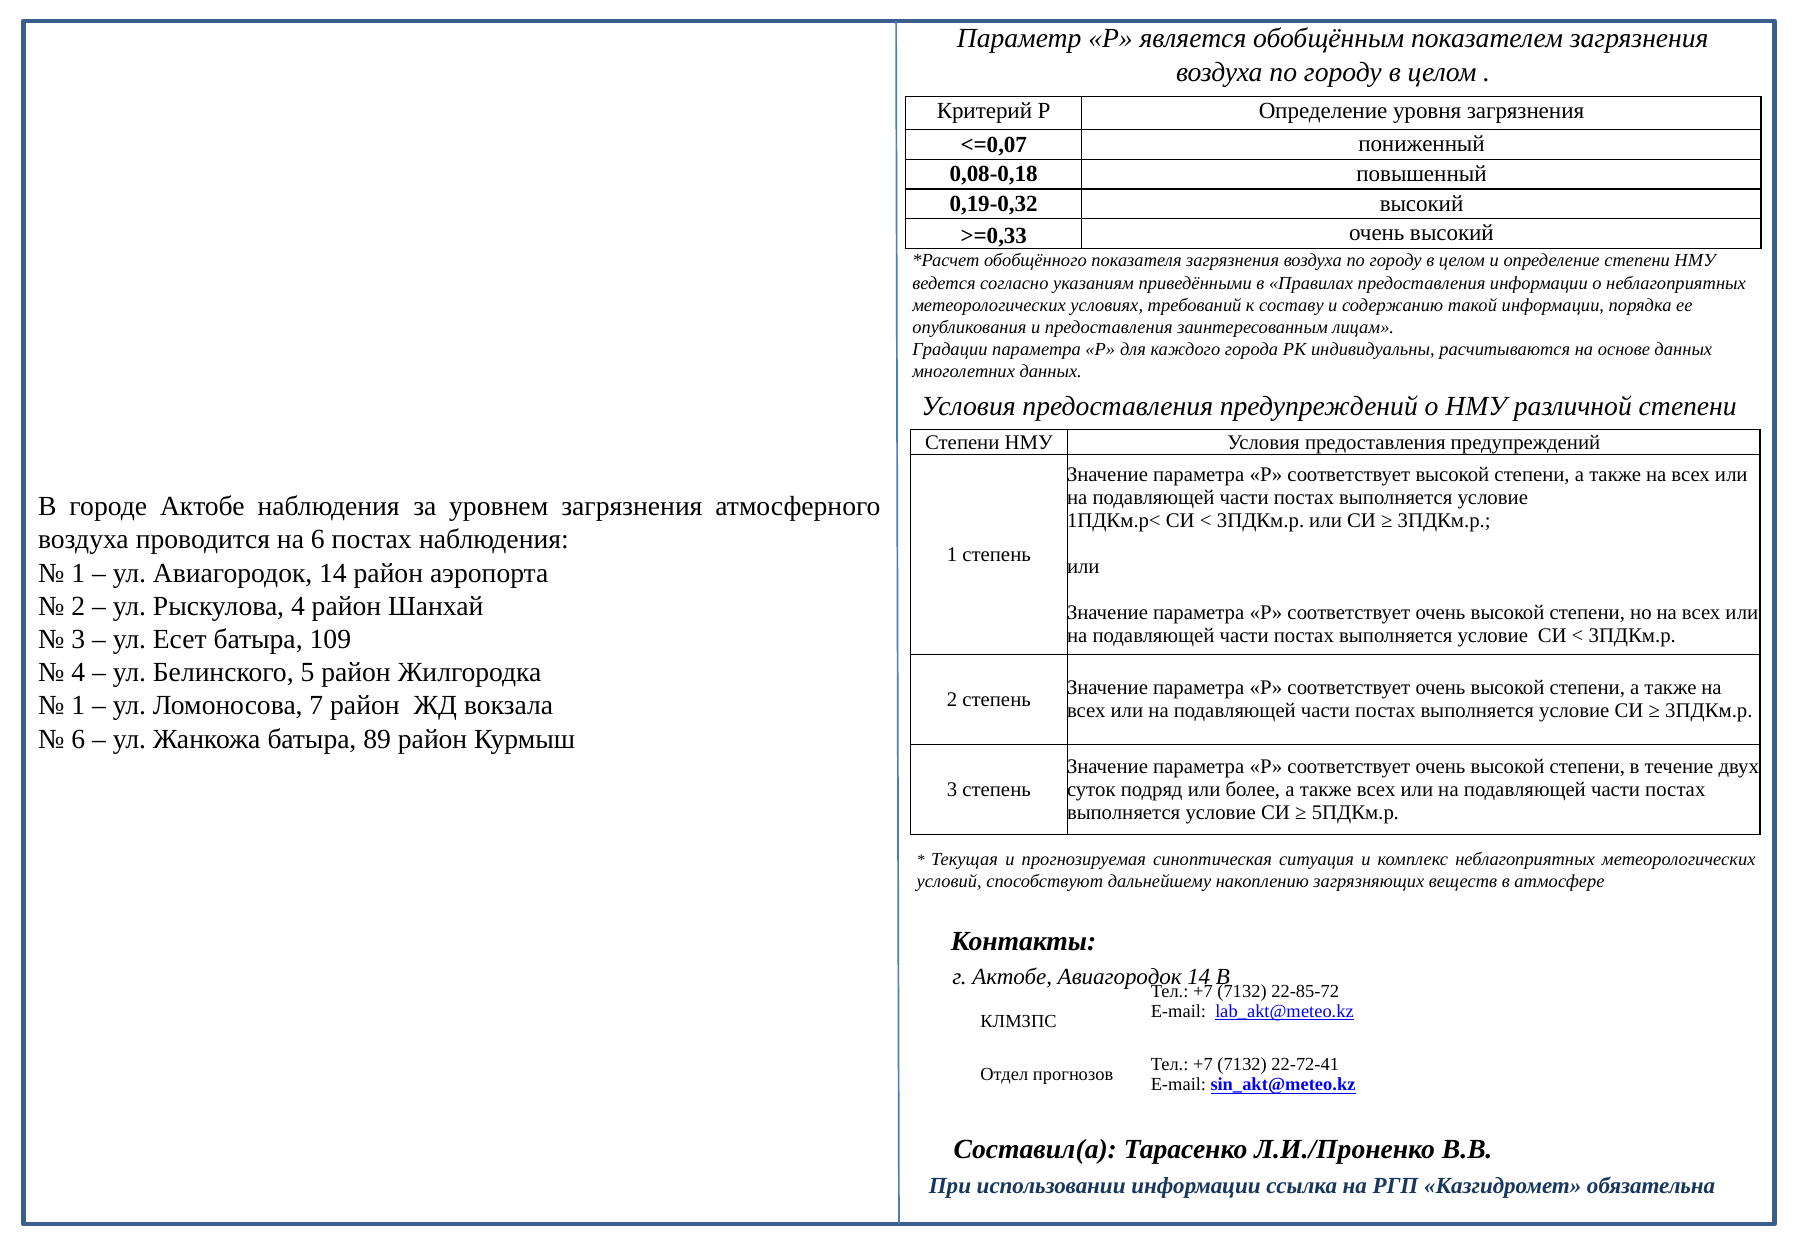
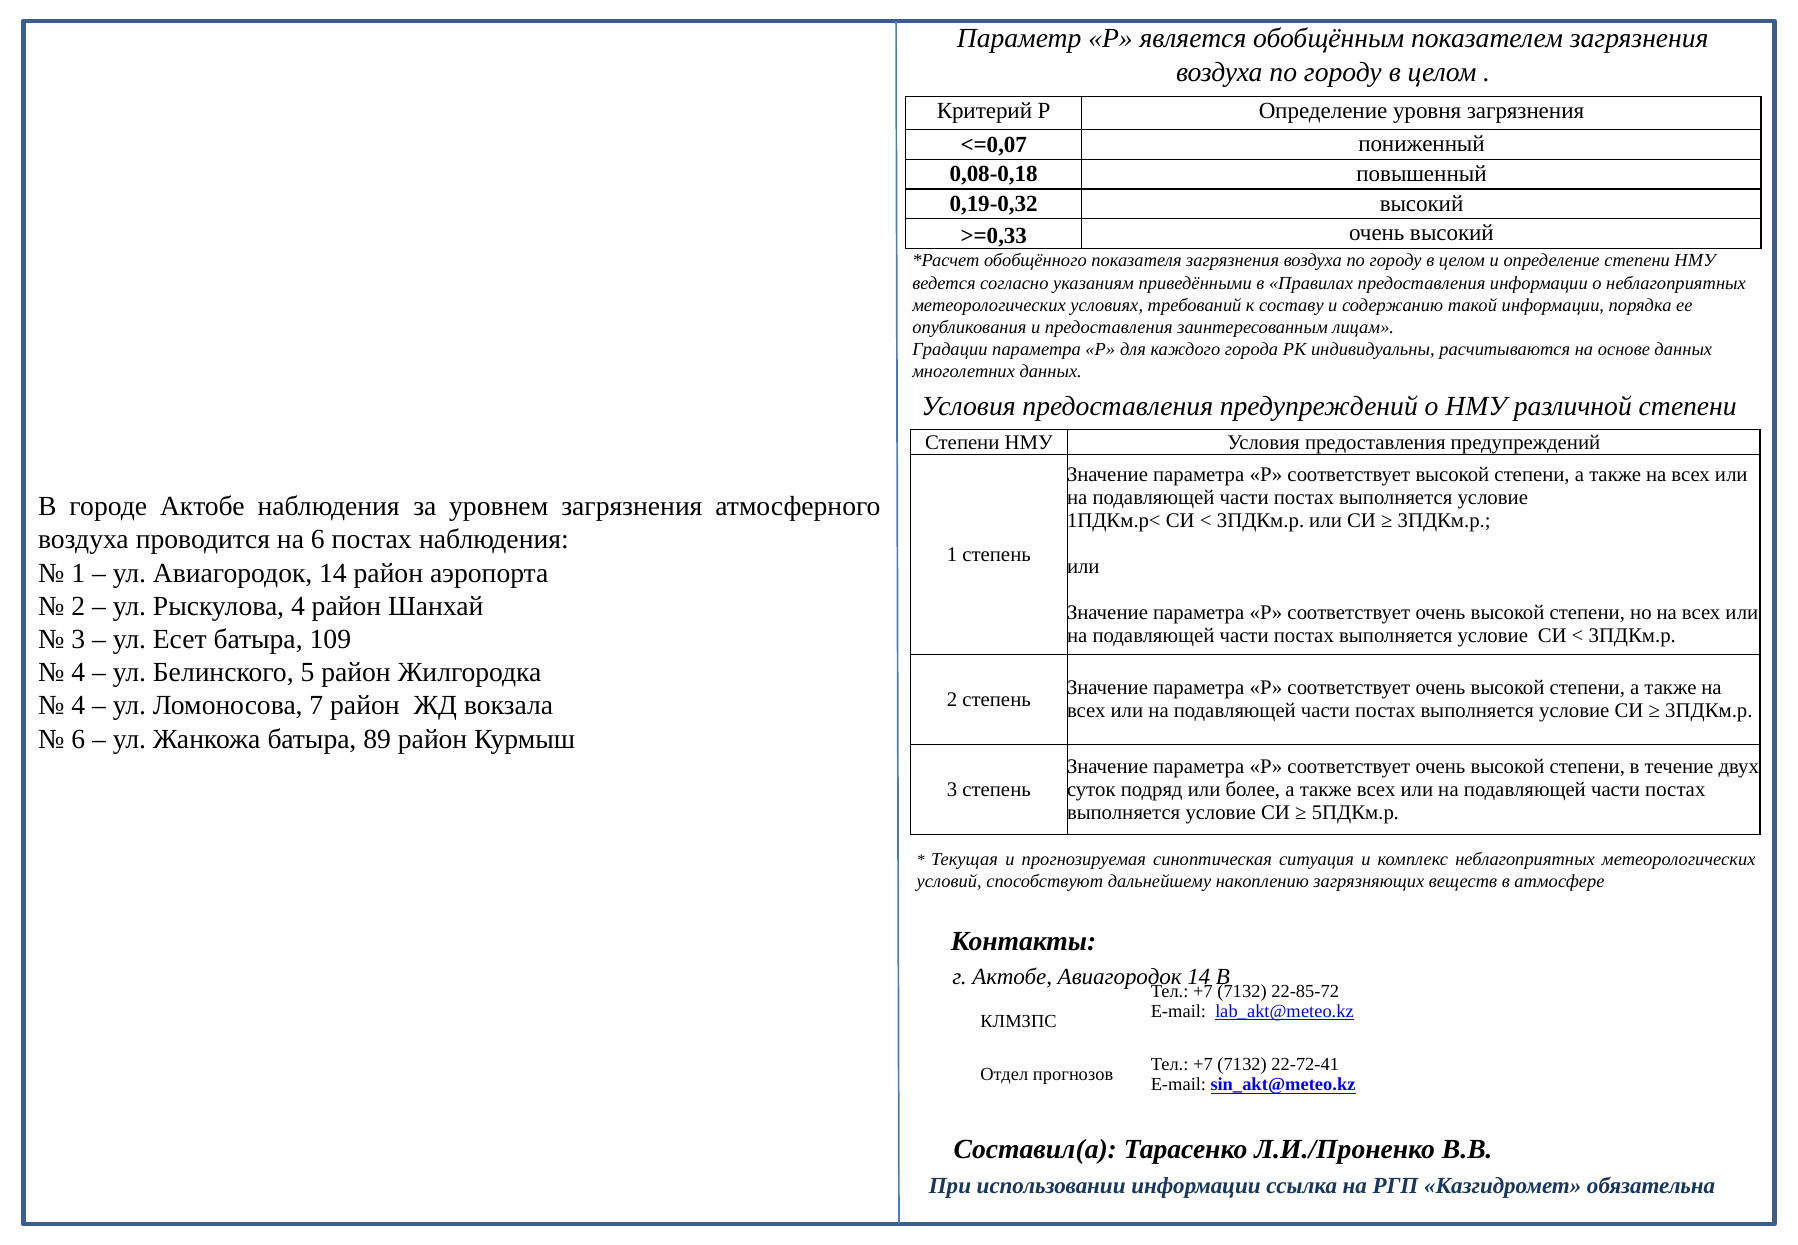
1 at (78, 706): 1 -> 4
